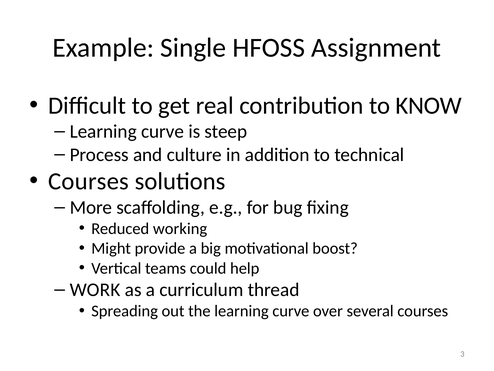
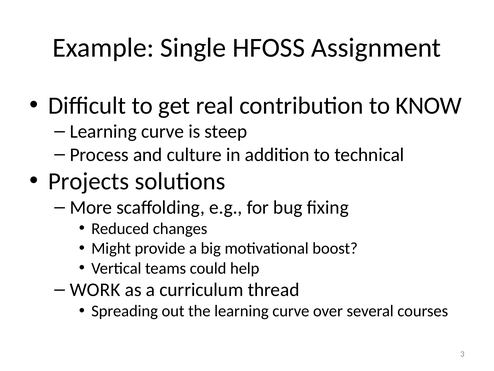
Courses at (89, 181): Courses -> Projects
working: working -> changes
